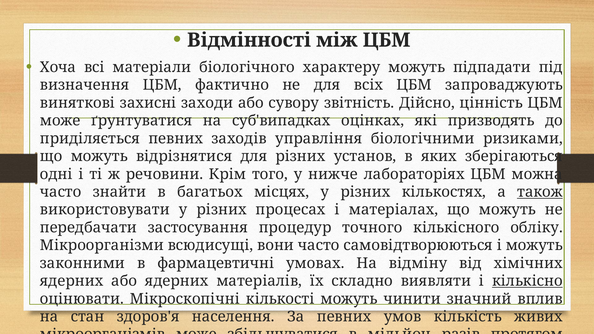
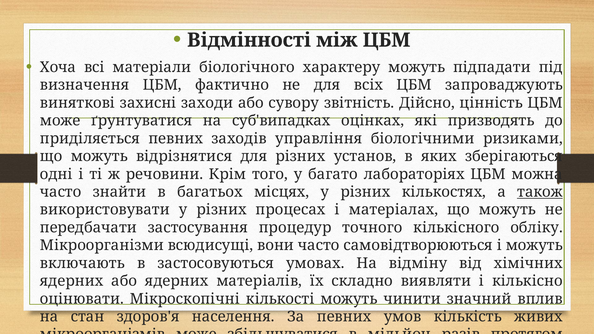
нижче: нижче -> багато
законними: законними -> включають
фармацевтичні: фармацевтичні -> застосовуються
кількісно underline: present -> none
